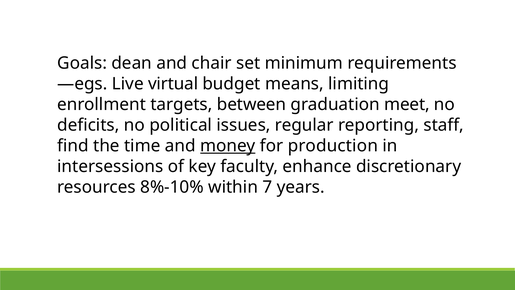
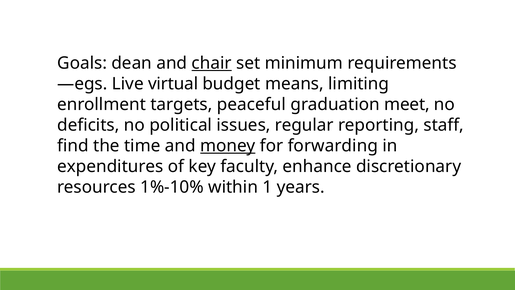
chair underline: none -> present
between: between -> peaceful
production: production -> forwarding
intersessions: intersessions -> expenditures
8%-10%: 8%-10% -> 1%-10%
7: 7 -> 1
